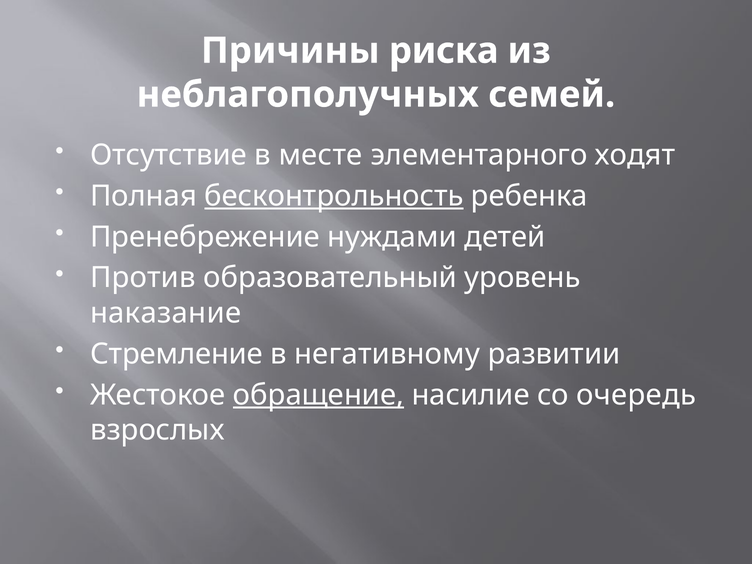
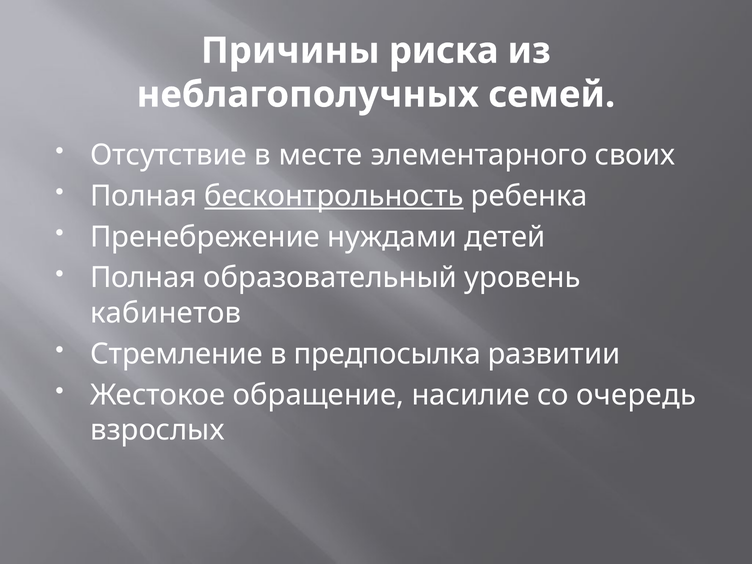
ходят: ходят -> своих
Против at (143, 278): Против -> Полная
наказание: наказание -> кабинетов
негативному: негативному -> предпосылка
обращение underline: present -> none
